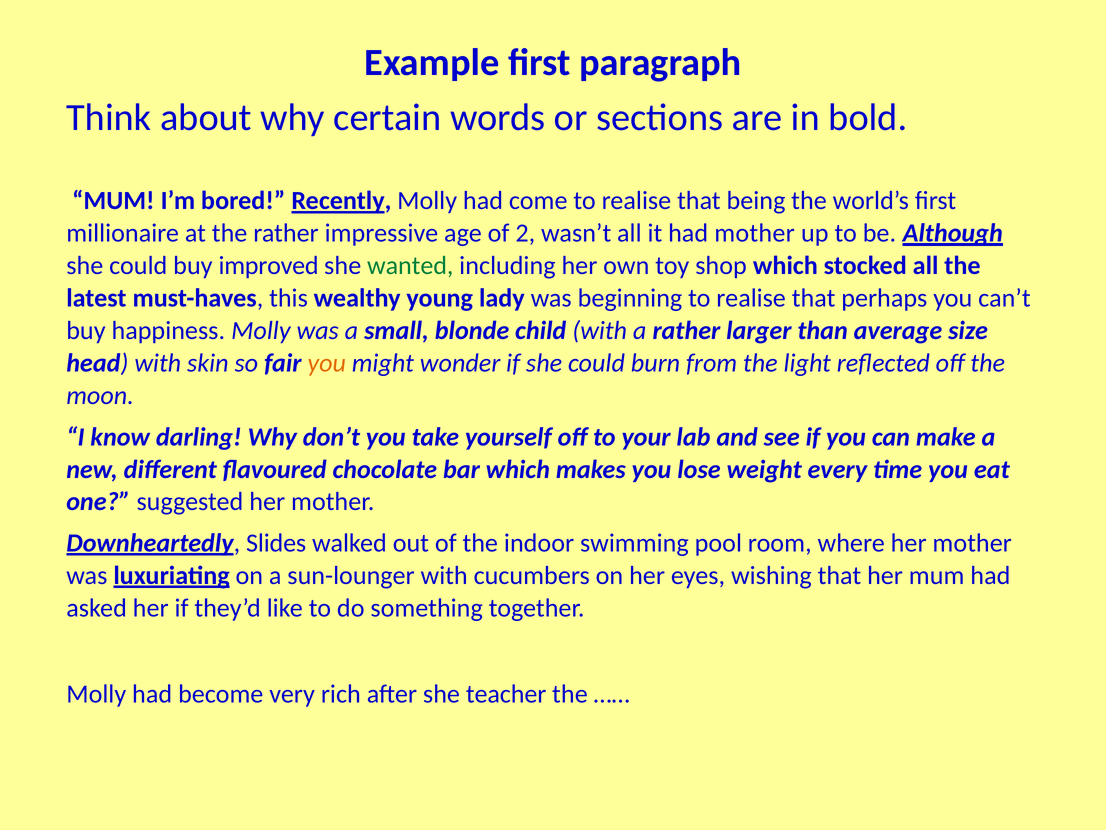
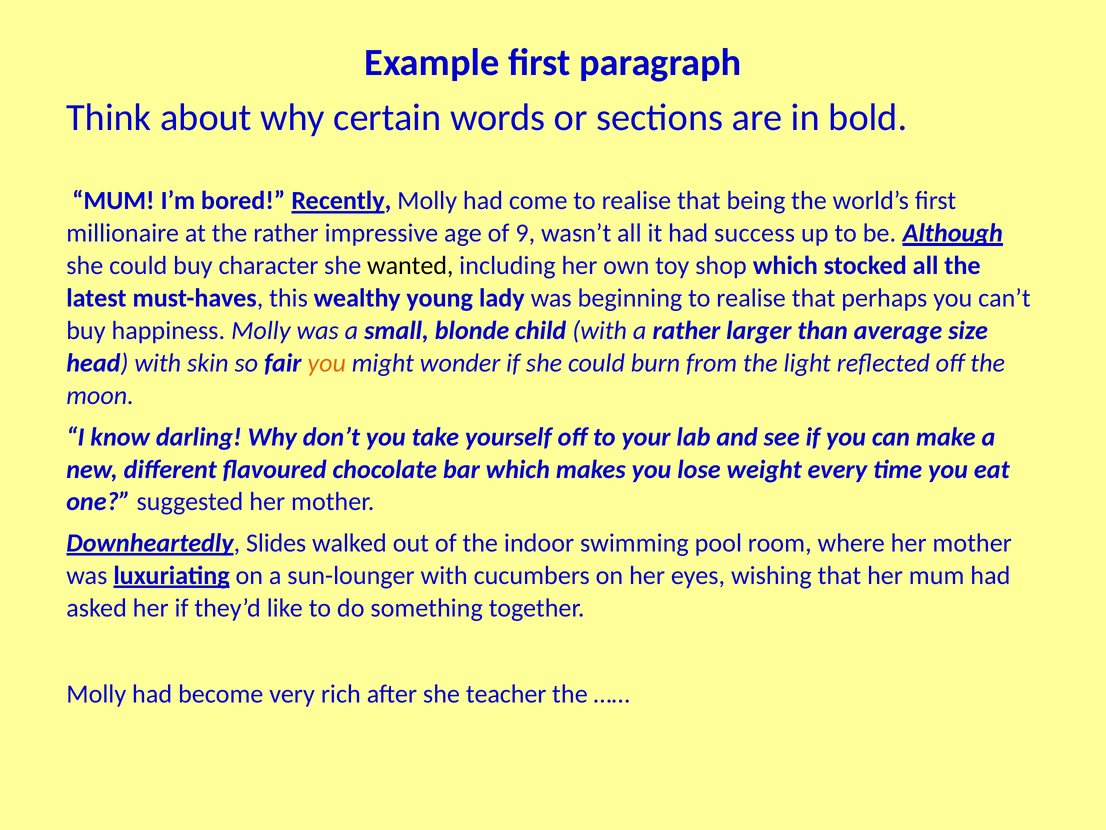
2: 2 -> 9
had mother: mother -> success
improved: improved -> character
wanted colour: green -> black
